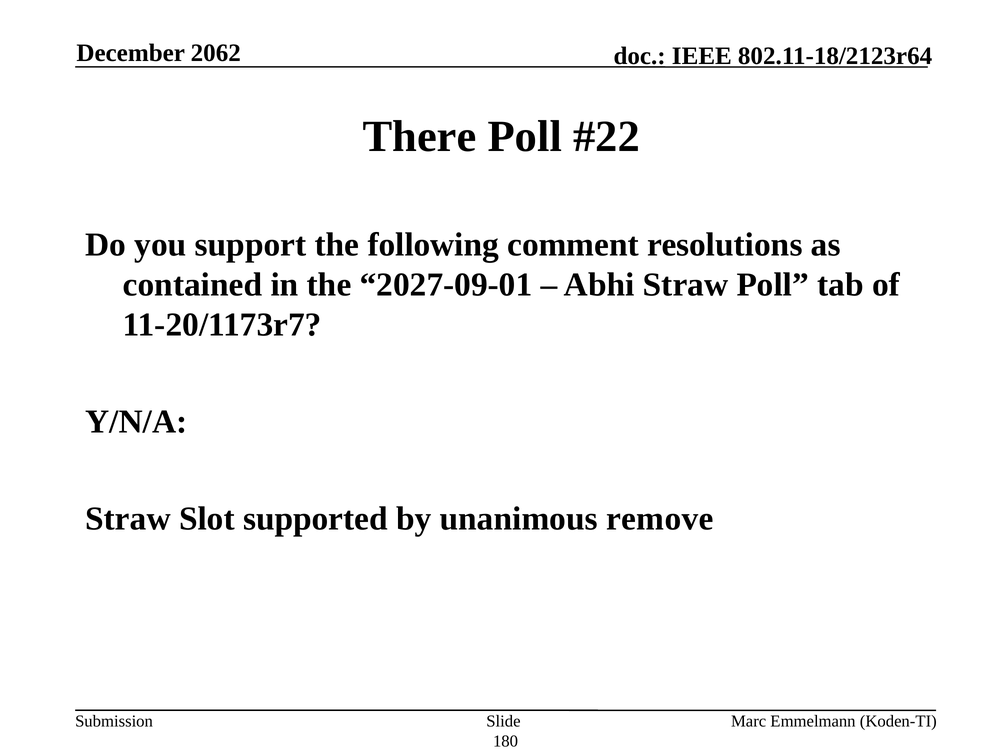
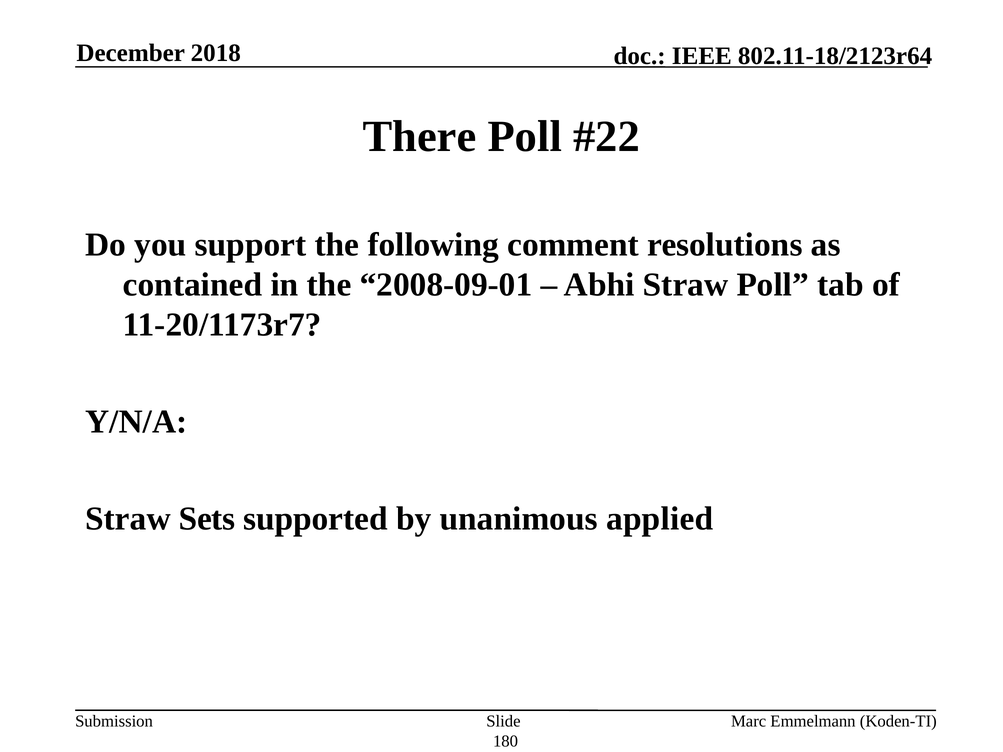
2062: 2062 -> 2018
2027-09-01: 2027-09-01 -> 2008-09-01
Slot: Slot -> Sets
remove: remove -> applied
